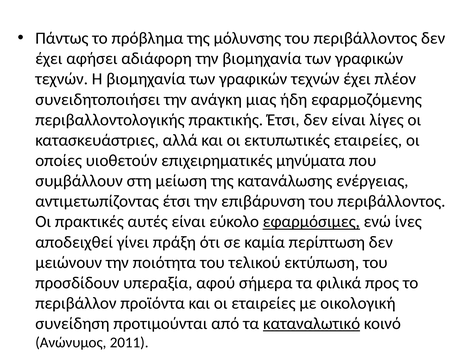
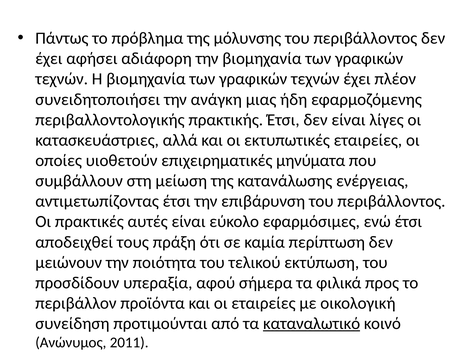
εφαρμόσιμες underline: present -> none
ενώ ίνες: ίνες -> έτσι
γίνει: γίνει -> τους
